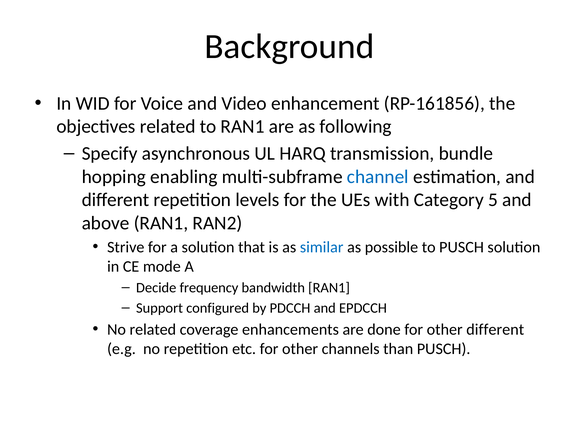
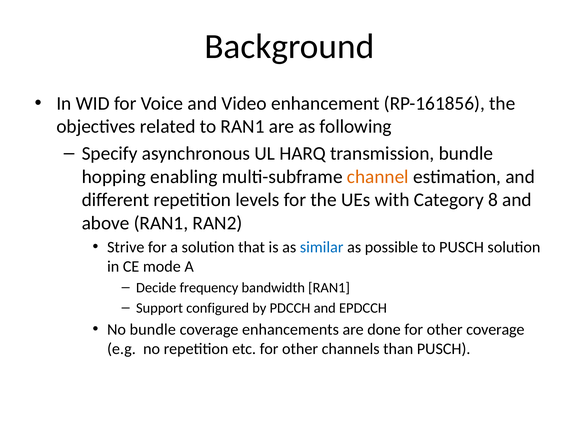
channel colour: blue -> orange
5: 5 -> 8
No related: related -> bundle
other different: different -> coverage
